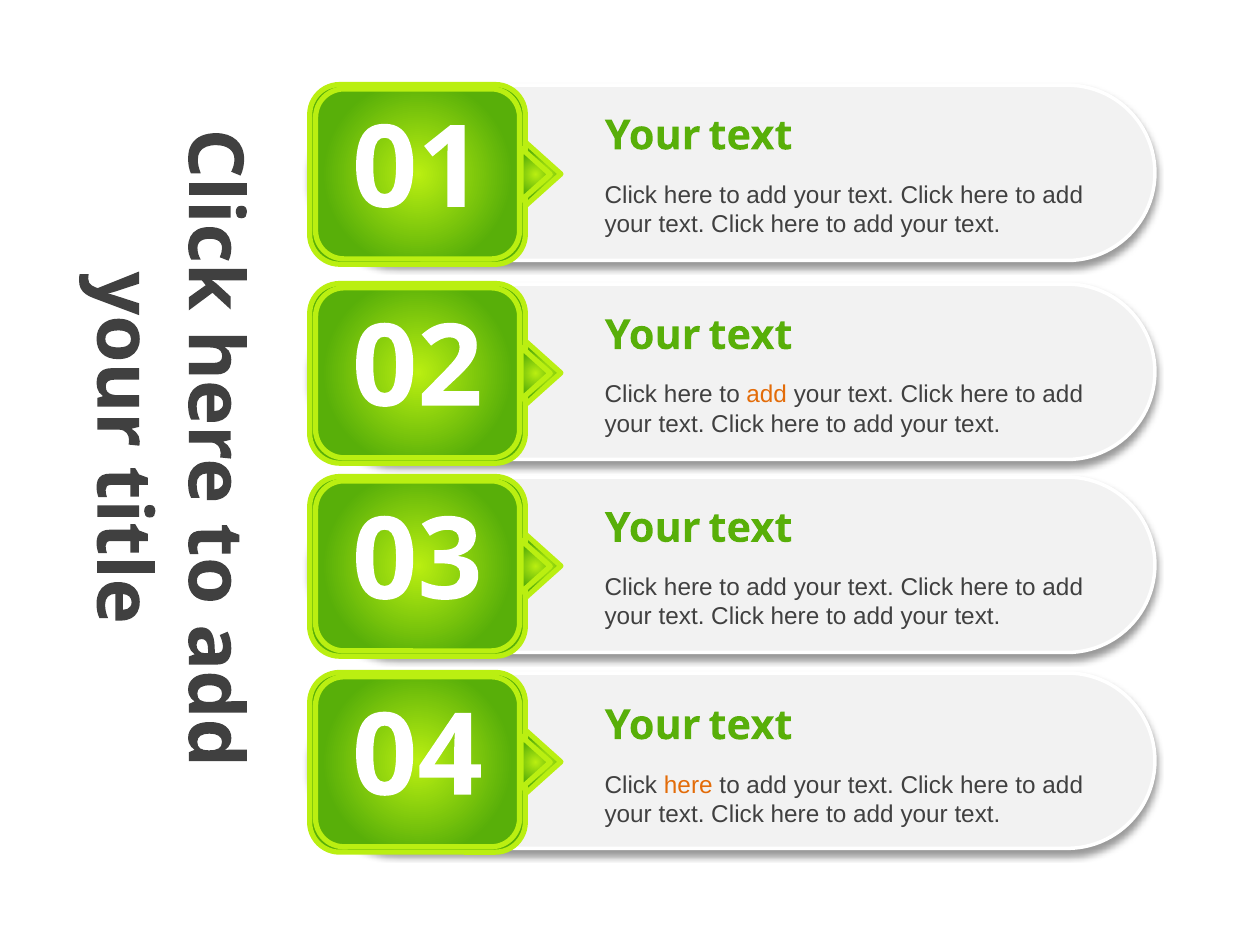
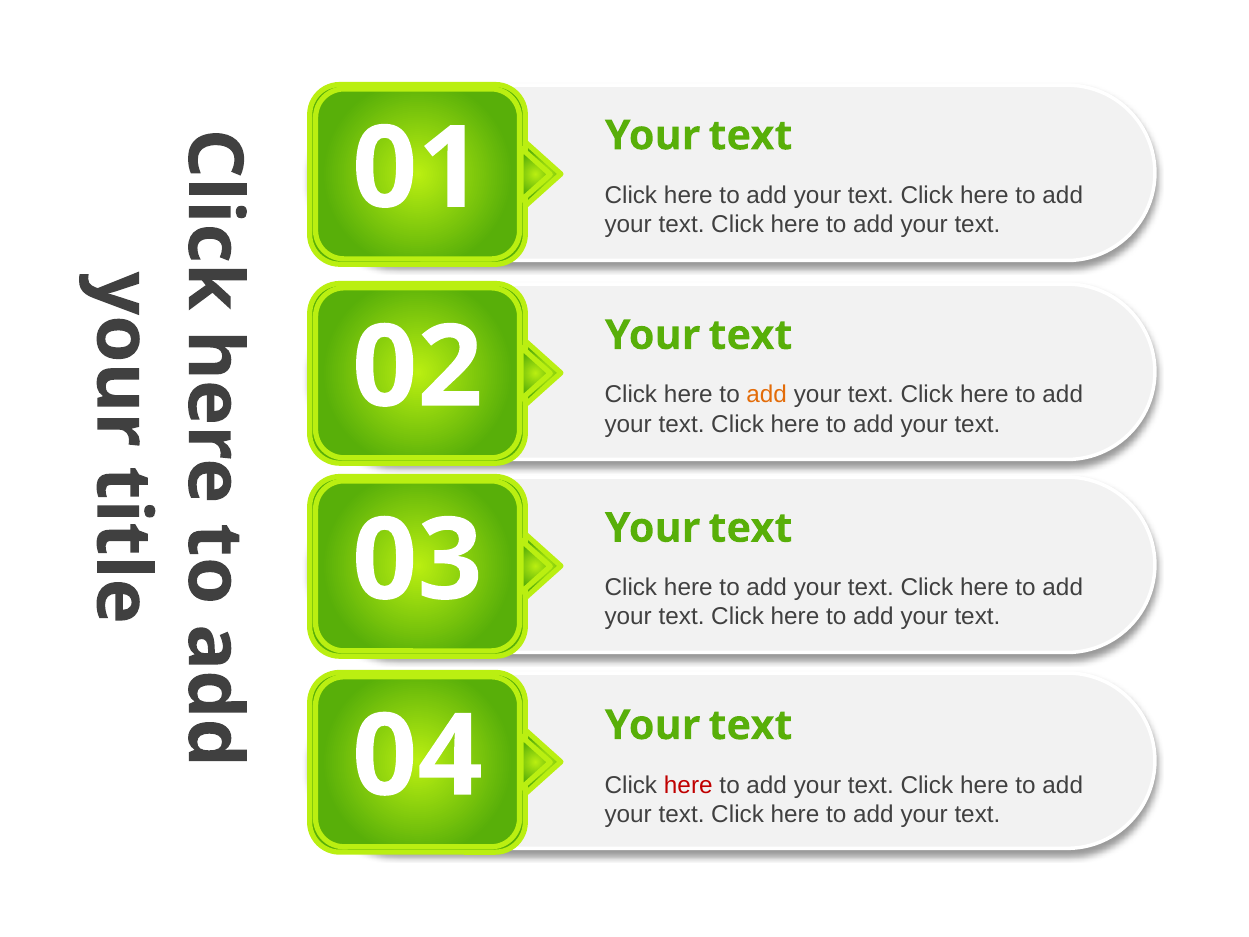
here at (688, 785) colour: orange -> red
